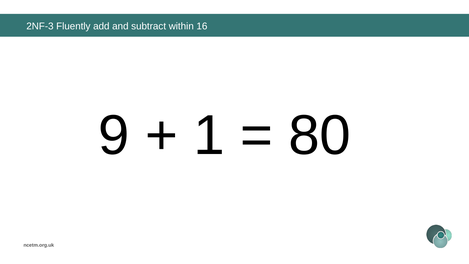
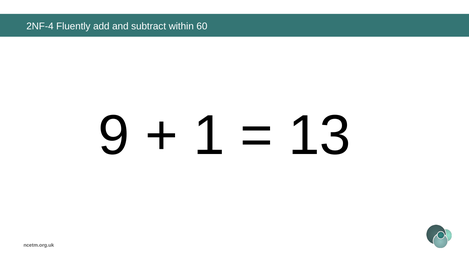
2NF-3: 2NF-3 -> 2NF-4
16: 16 -> 60
80: 80 -> 13
